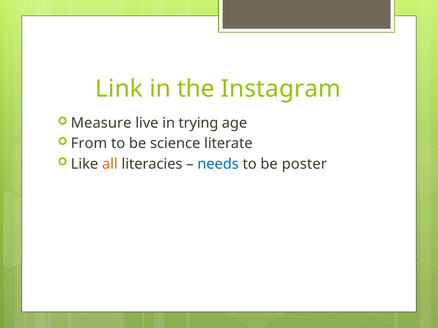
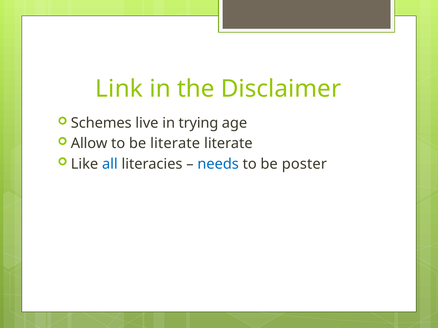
Instagram: Instagram -> Disclaimer
Measure: Measure -> Schemes
From: From -> Allow
be science: science -> literate
all colour: orange -> blue
